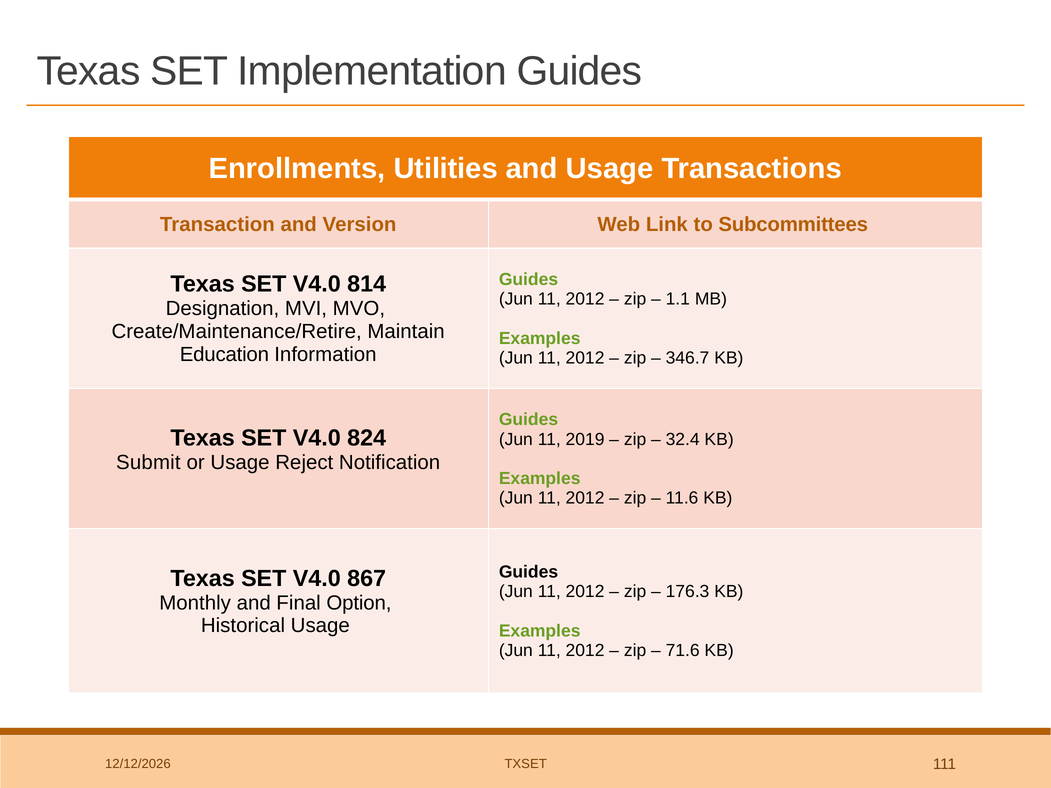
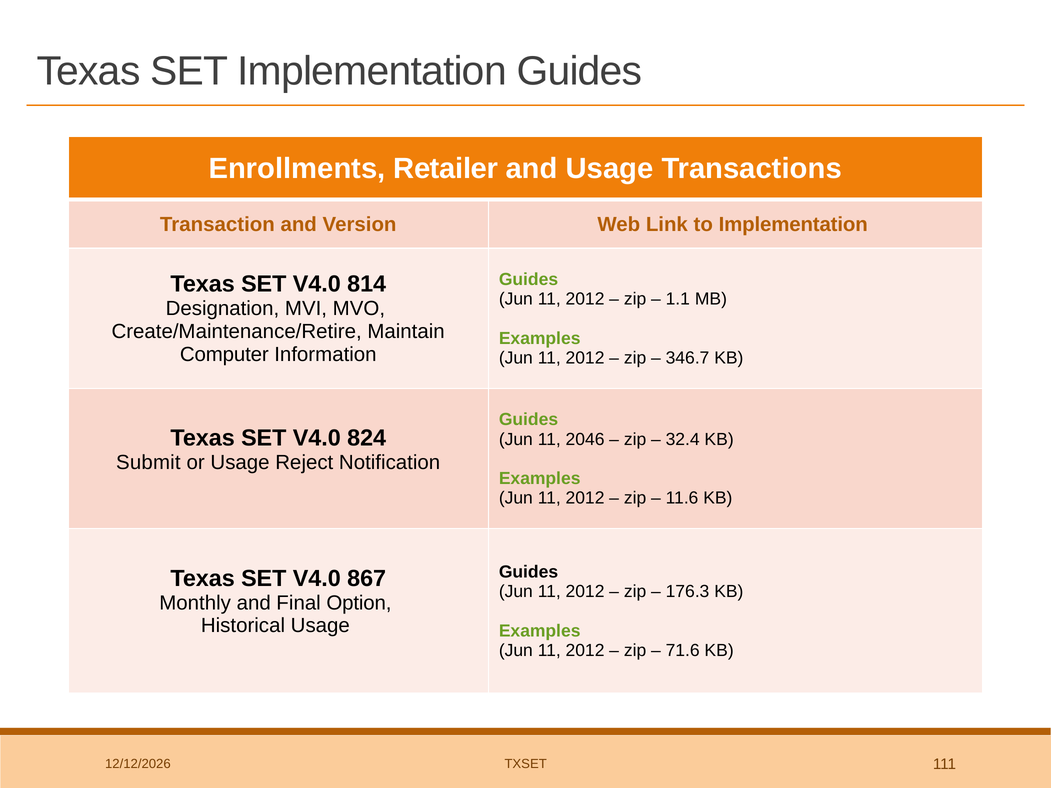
Utilities: Utilities -> Retailer
to Subcommittees: Subcommittees -> Implementation
Education: Education -> Computer
2019: 2019 -> 2046
